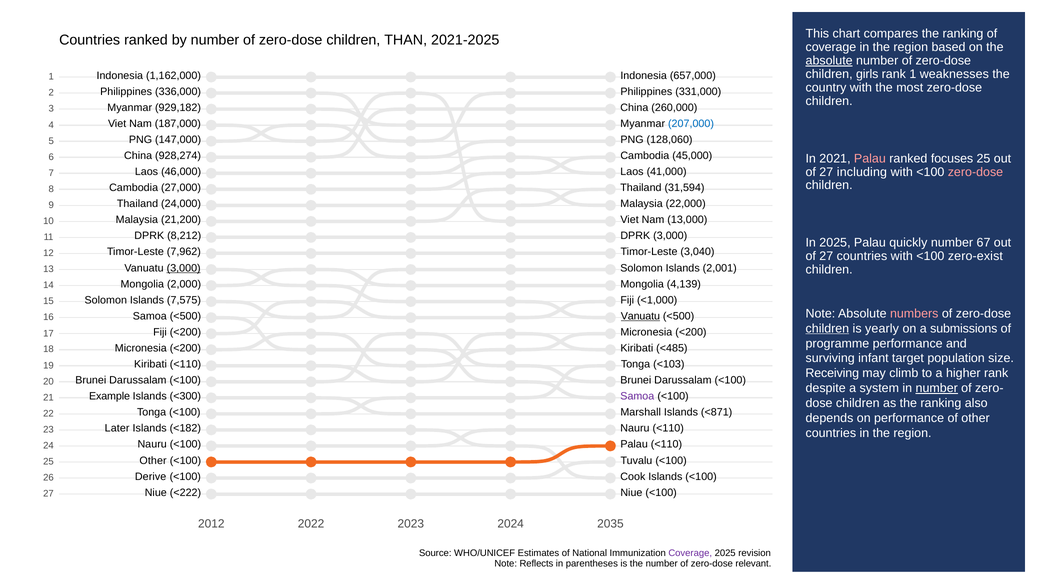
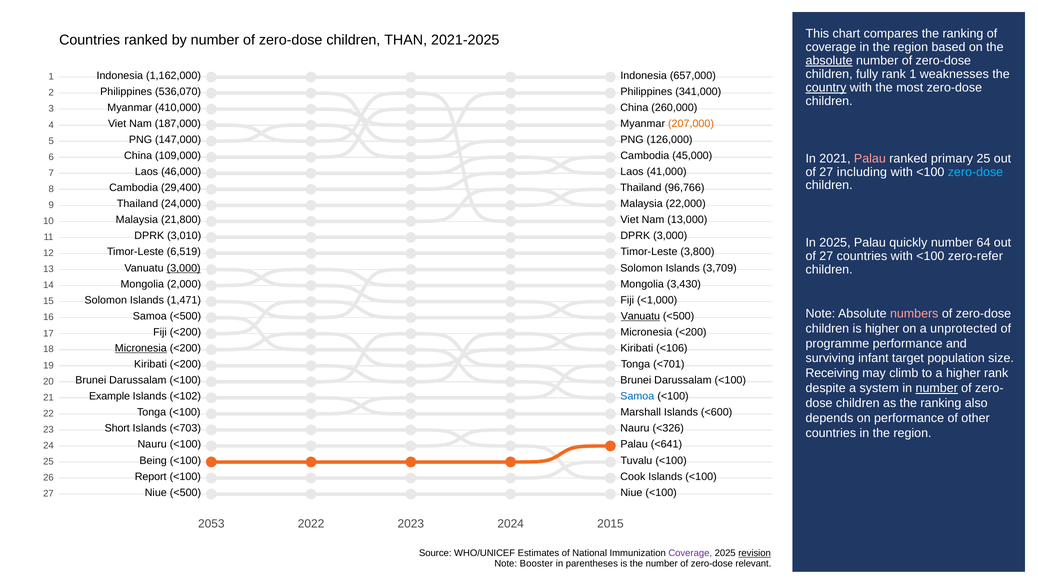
girls: girls -> fully
country underline: none -> present
336,000: 336,000 -> 536,070
331,000: 331,000 -> 341,000
929,182: 929,182 -> 410,000
207,000 colour: blue -> orange
128,060: 128,060 -> 126,000
928,274: 928,274 -> 109,000
focuses: focuses -> primary
zero-dose at (975, 172) colour: pink -> light blue
27,000: 27,000 -> 29,400
31,594: 31,594 -> 96,766
21,200: 21,200 -> 21,800
8,212: 8,212 -> 3,010
67: 67 -> 64
7,962: 7,962 -> 6,519
3,040: 3,040 -> 3,800
zero-exist: zero-exist -> zero-refer
2,001: 2,001 -> 3,709
4,139: 4,139 -> 3,430
7,575: 7,575 -> 1,471
children at (827, 328) underline: present -> none
is yearly: yearly -> higher
submissions: submissions -> unprotected
Micronesia at (141, 348) underline: none -> present
<485: <485 -> <106
Kiribati <110: <110 -> <200
<103: <103 -> <701
<300: <300 -> <102
Samoa at (637, 396) colour: purple -> blue
<871: <871 -> <600
Later: Later -> Short
<182: <182 -> <703
Nauru <110: <110 -> <326
Palau <110: <110 -> <641
Other at (153, 460): Other -> Being
Derive: Derive -> Report
Niue <222: <222 -> <500
2012: 2012 -> 2053
2035: 2035 -> 2015
revision at (755, 553) underline: none -> present
Reflects: Reflects -> Booster
